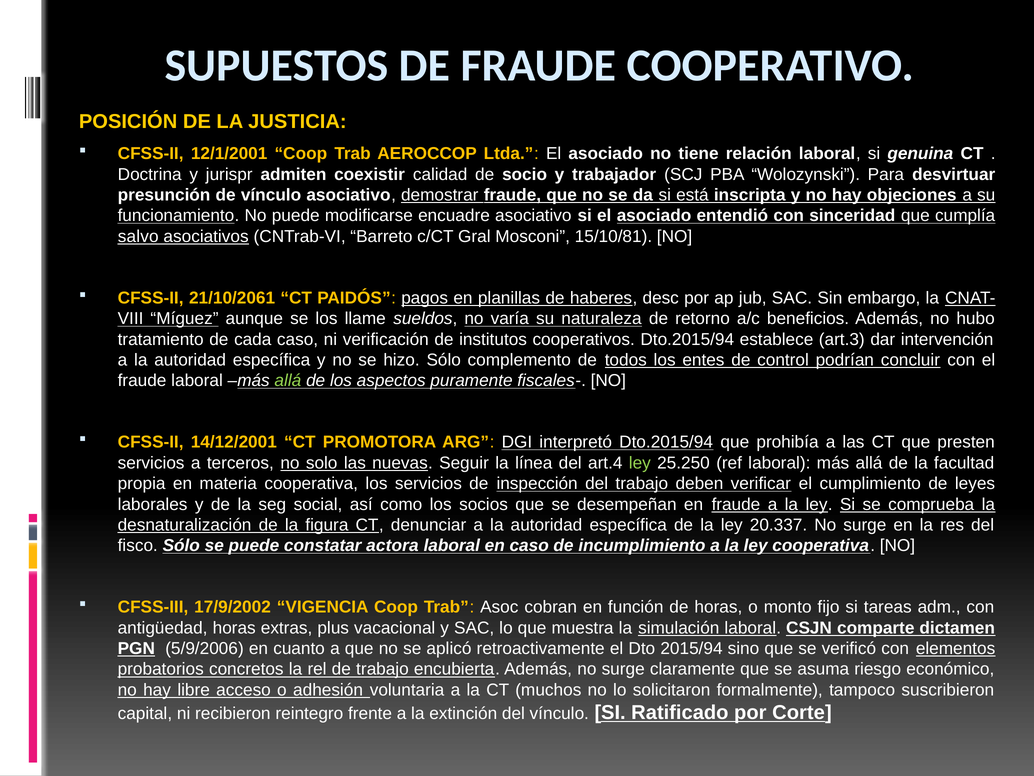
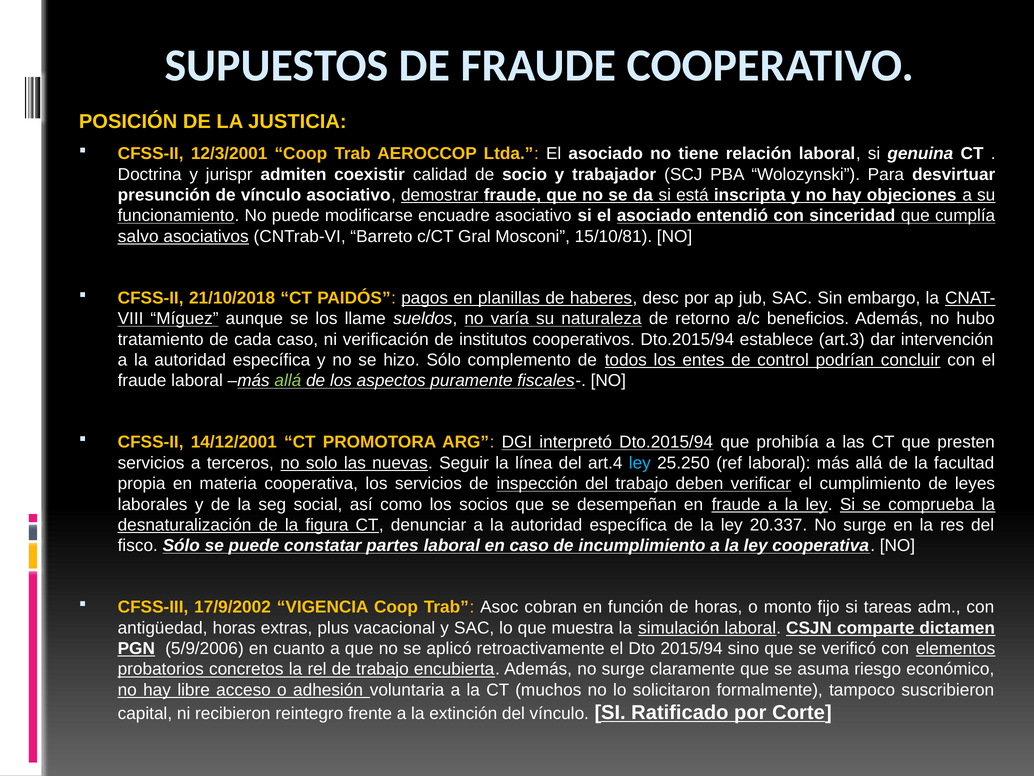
12/1/2001: 12/1/2001 -> 12/3/2001
21/10/2061: 21/10/2061 -> 21/10/2018
ley at (640, 463) colour: light green -> light blue
actora: actora -> partes
